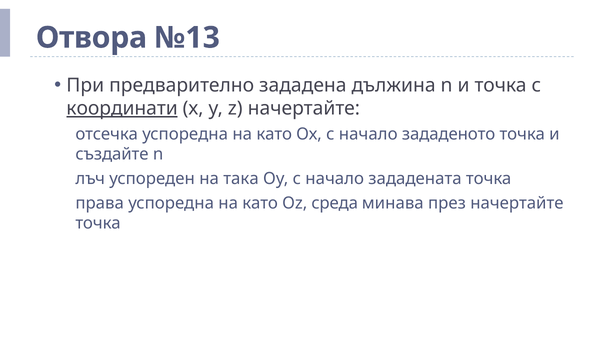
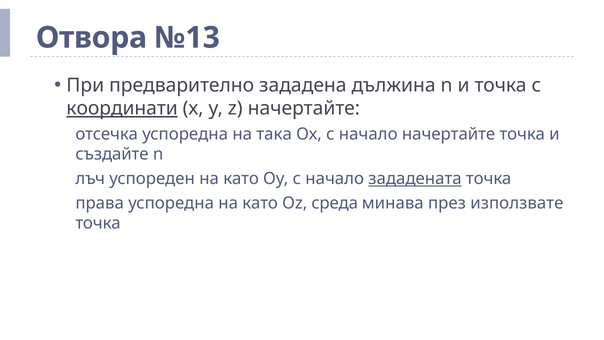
отсечка успоредна на като: като -> така
начало зададеното: зададеното -> начертайте
успореден на така: така -> като
зададената underline: none -> present
през начертайте: начертайте -> използвате
